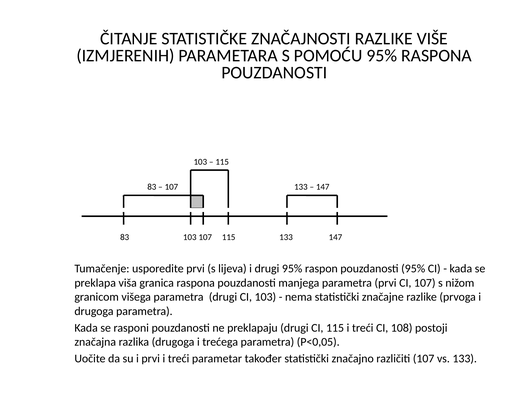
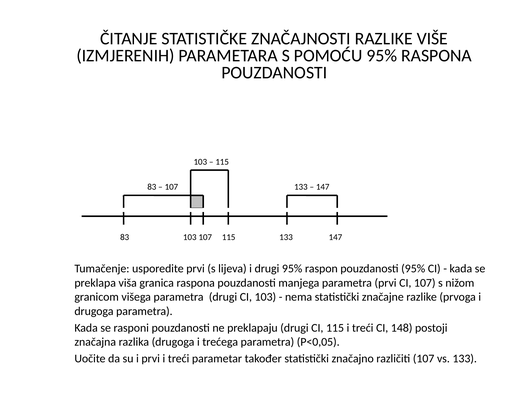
108: 108 -> 148
